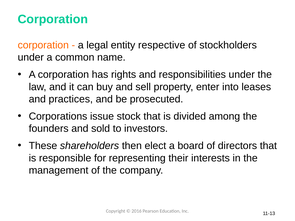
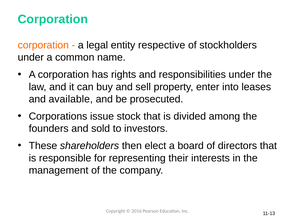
practices: practices -> available
